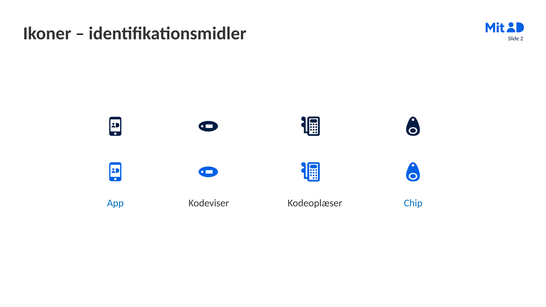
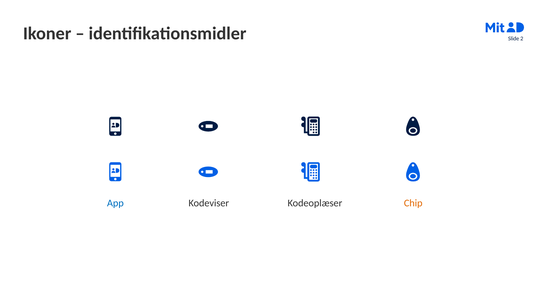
Chip colour: blue -> orange
